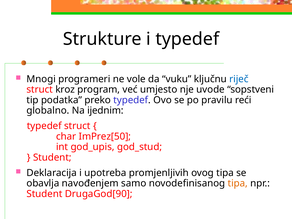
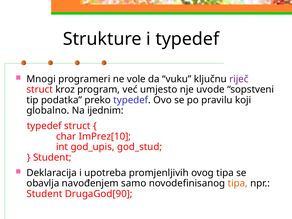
riječ colour: blue -> purple
reći: reći -> koji
ImPrez[50: ImPrez[50 -> ImPrez[10
